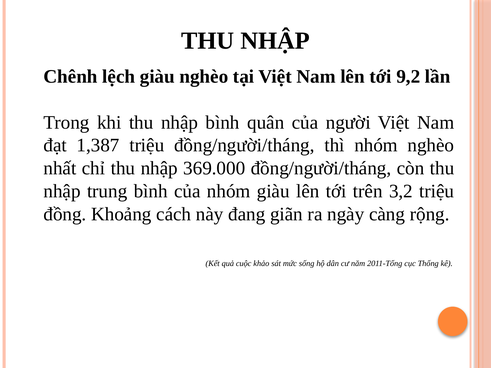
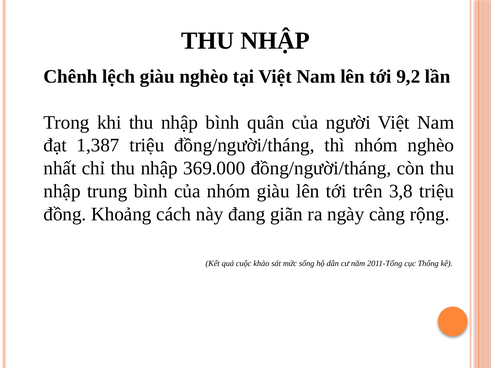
3,2: 3,2 -> 3,8
